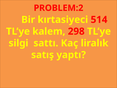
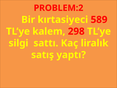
514: 514 -> 589
